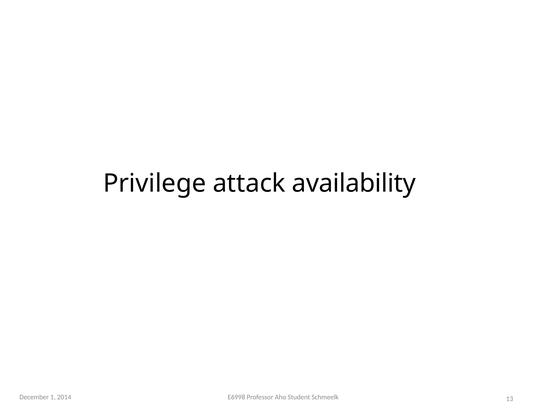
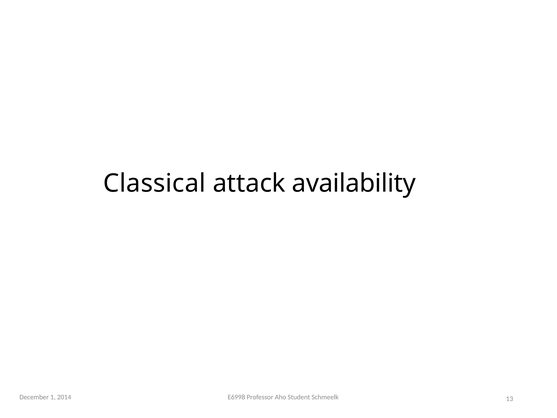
Privilege: Privilege -> Classical
